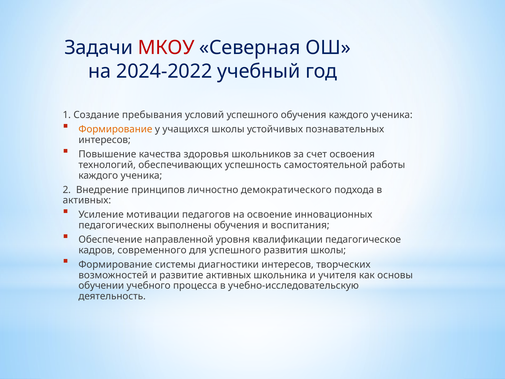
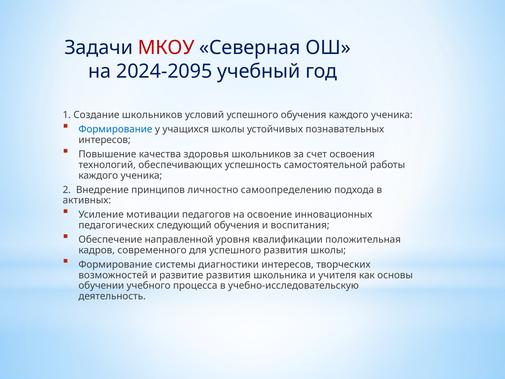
2024-2022: 2024-2022 -> 2024-2095
Создание пребывания: пребывания -> школьников
Формирование at (115, 129) colour: orange -> blue
демократического: демократического -> самоопределению
выполнены: выполнены -> следующий
педагогическое: педагогическое -> положительная
развитие активных: активных -> развития
